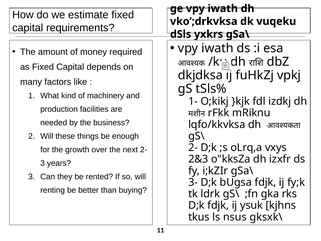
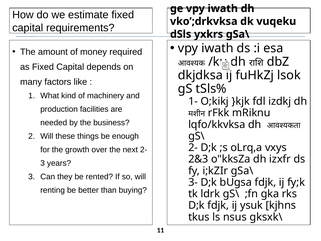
vpkj: vpkj -> lsok
